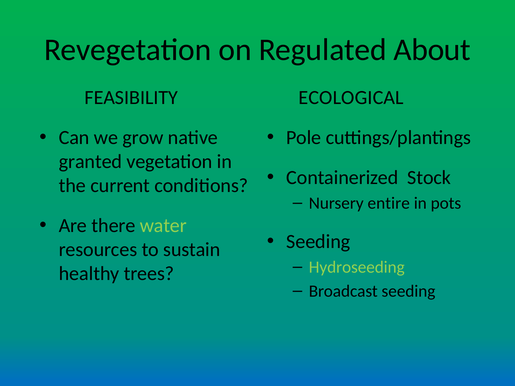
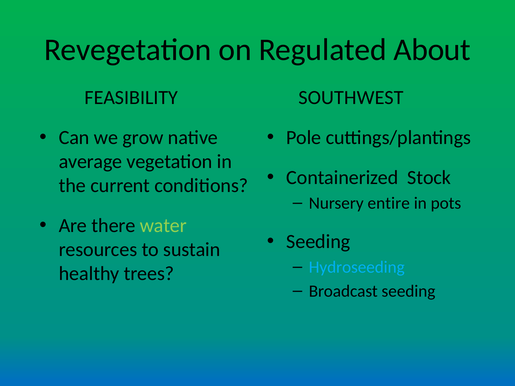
ECOLOGICAL: ECOLOGICAL -> SOUTHWEST
granted: granted -> average
Hydroseeding colour: light green -> light blue
